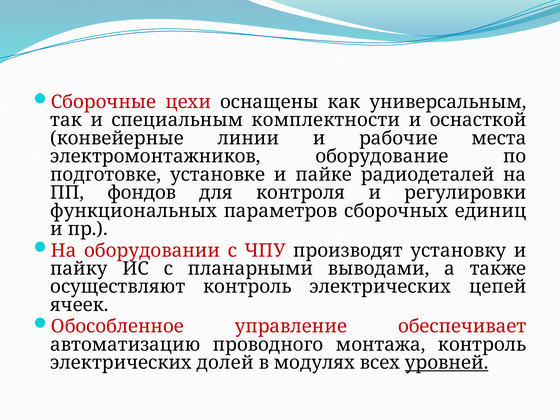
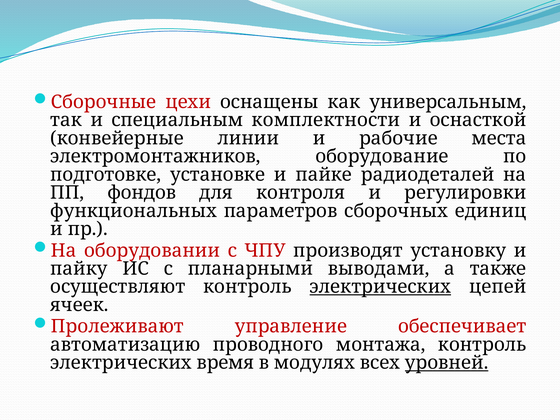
электрических at (380, 287) underline: none -> present
Обособленное: Обособленное -> Пролеживают
долей: долей -> время
